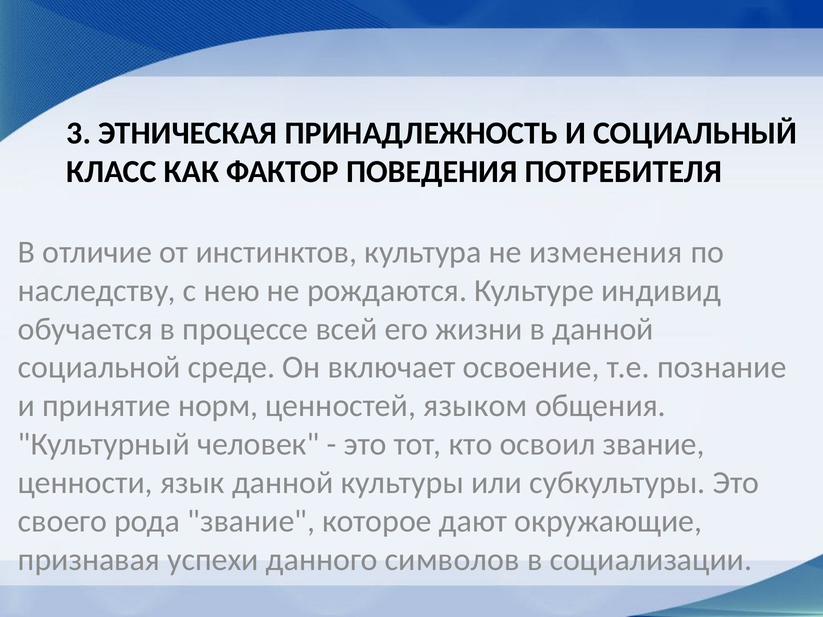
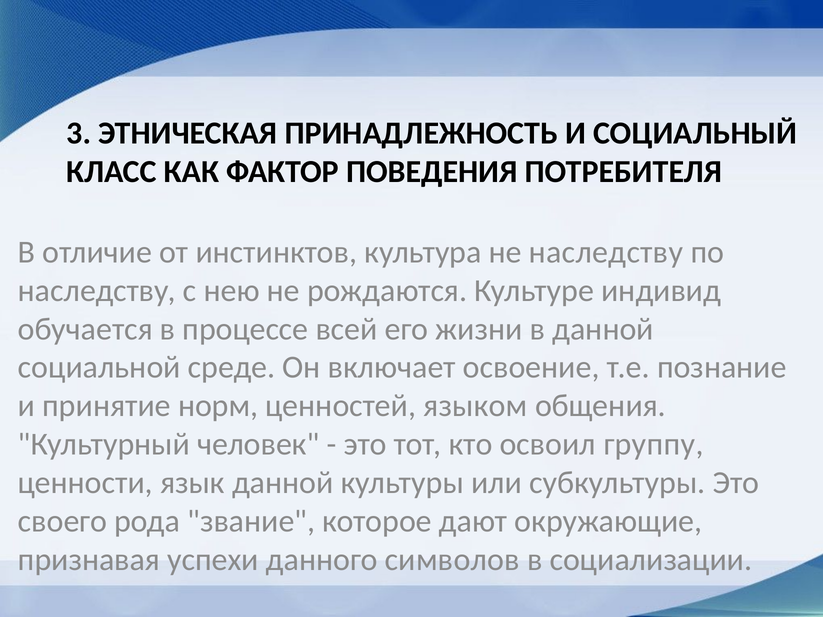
не изменения: изменения -> наследству
освоил звание: звание -> группу
